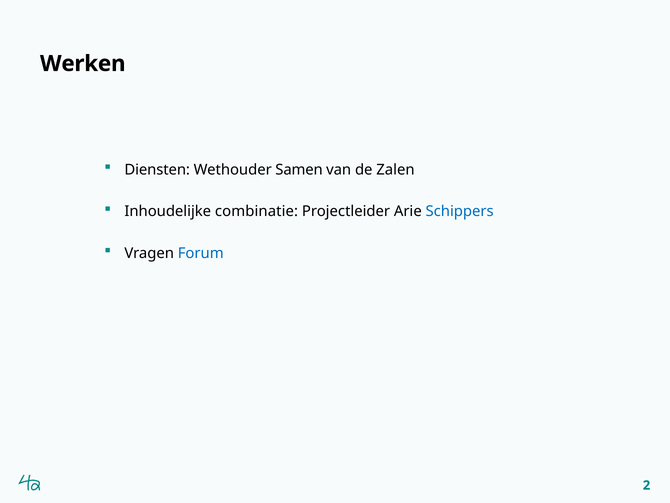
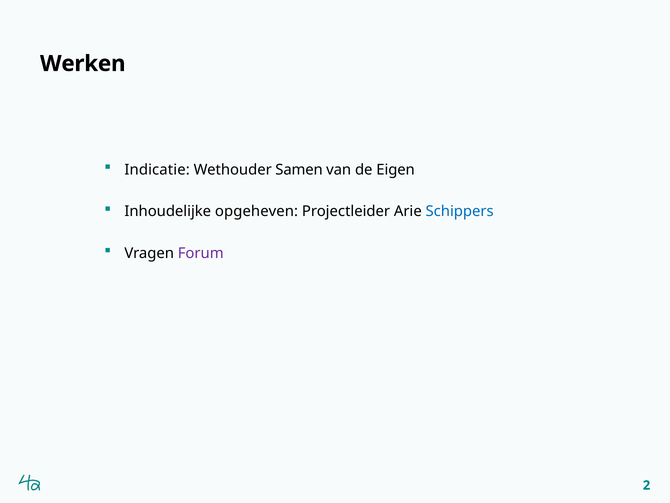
Diensten: Diensten -> Indicatie
Zalen: Zalen -> Eigen
combinatie: combinatie -> opgeheven
Forum colour: blue -> purple
